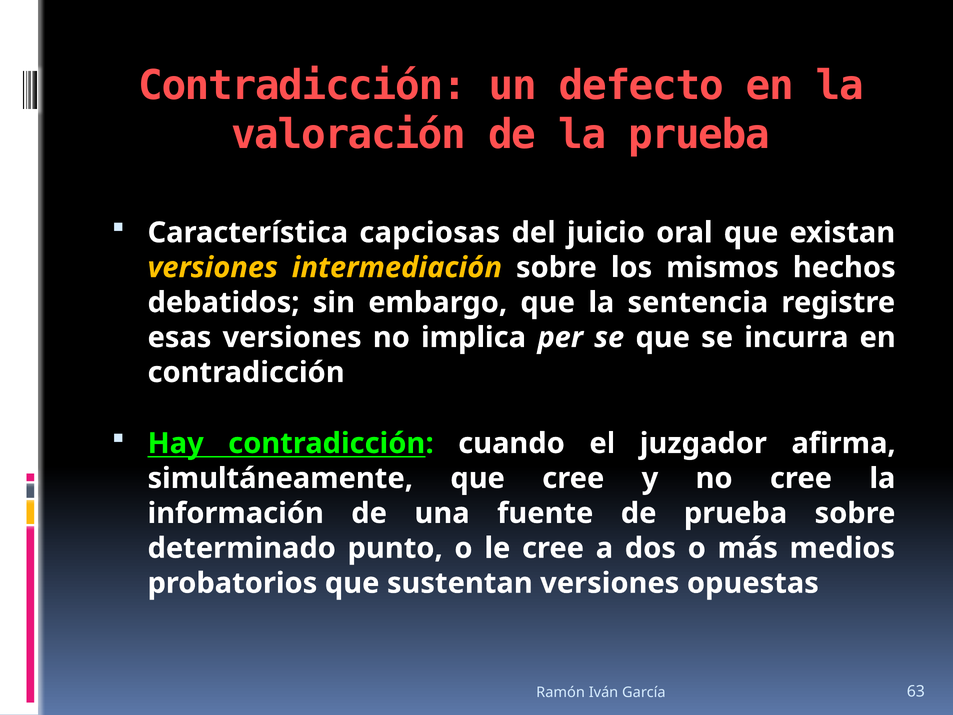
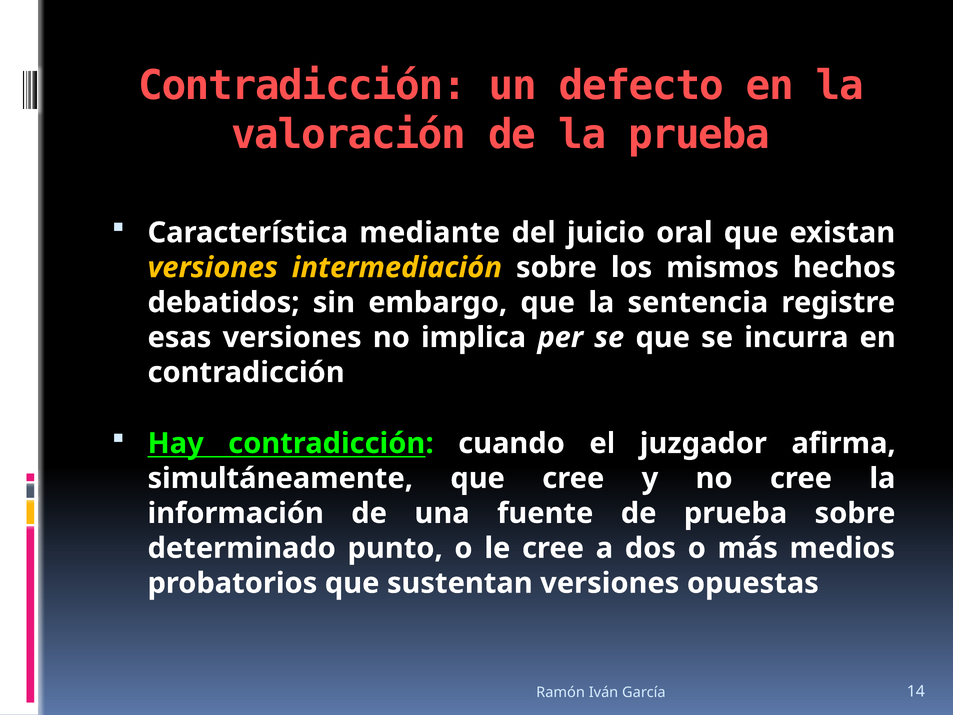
capciosas: capciosas -> mediante
63: 63 -> 14
